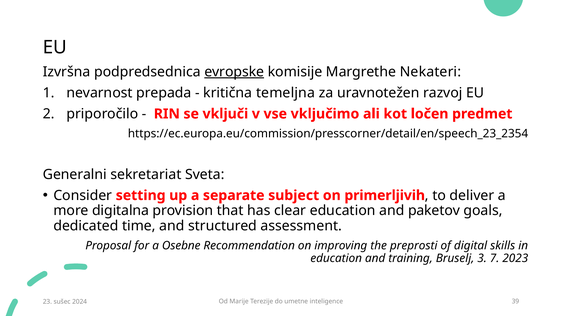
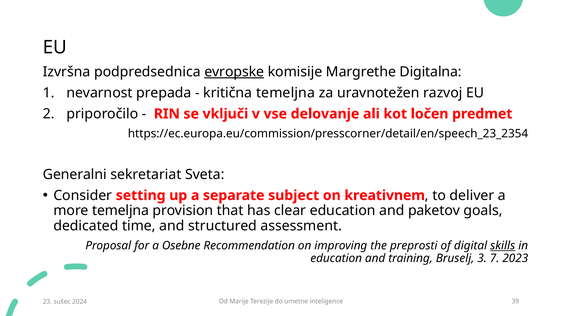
Nekateri: Nekateri -> Digitalna
vključimo: vključimo -> delovanje
primerljivih: primerljivih -> kreativnem
more digitalna: digitalna -> temeljna
skills underline: none -> present
